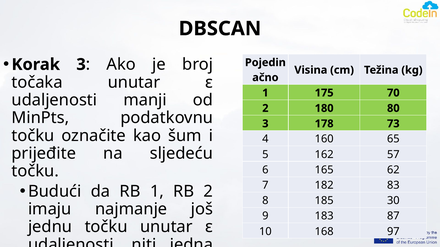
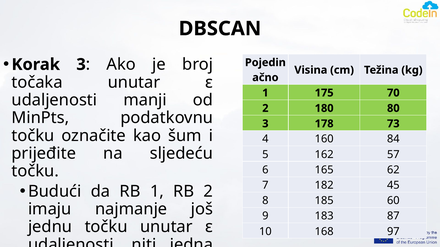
65: 65 -> 84
83: 83 -> 45
30: 30 -> 60
